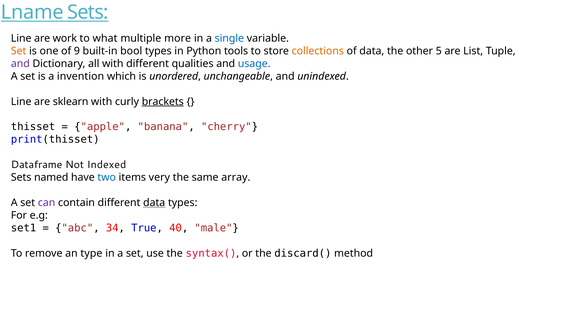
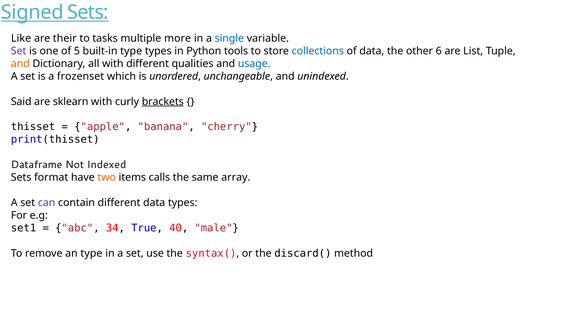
Lname: Lname -> Signed
Line at (21, 38): Line -> Like
work: work -> their
what: what -> tasks
Set at (19, 51) colour: orange -> purple
9: 9 -> 5
built-in bool: bool -> type
collections colour: orange -> blue
5: 5 -> 6
and at (20, 64) colour: purple -> orange
invention: invention -> frozenset
Line at (21, 102): Line -> Said
named: named -> format
two colour: blue -> orange
very: very -> calls
data at (154, 203) underline: present -> none
